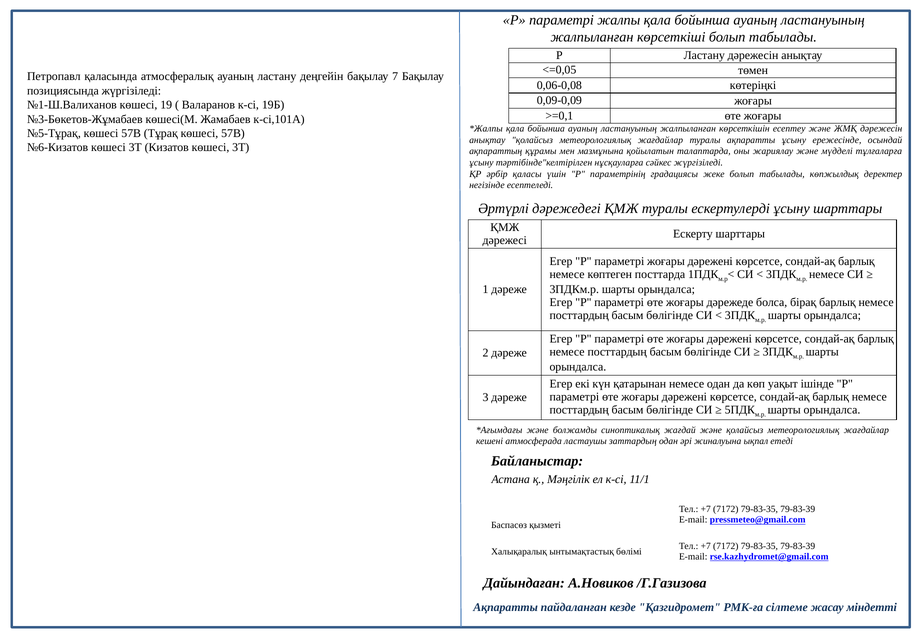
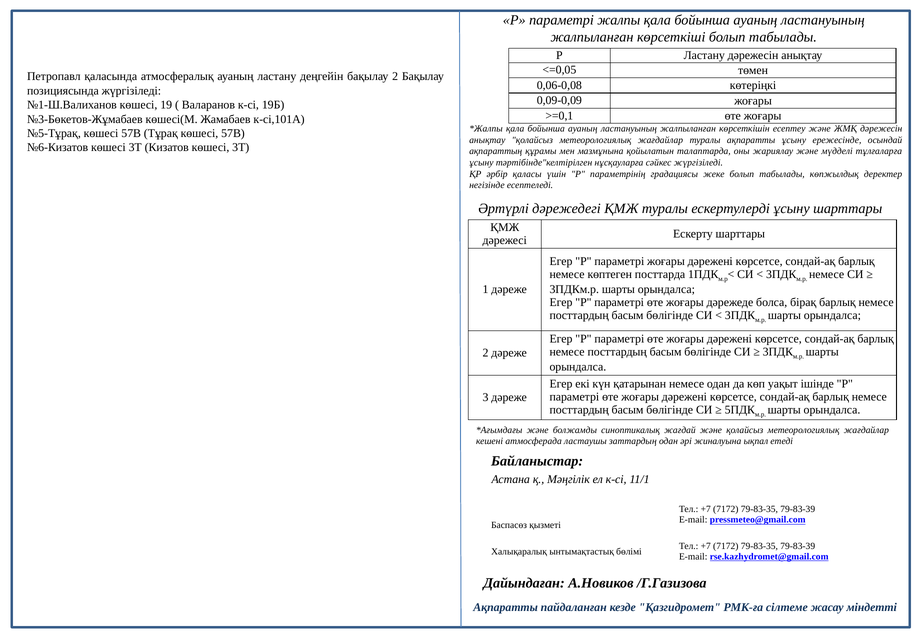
бақылау 7: 7 -> 2
